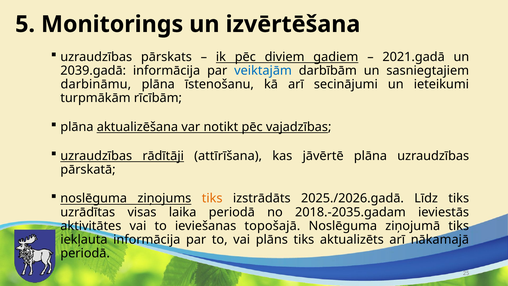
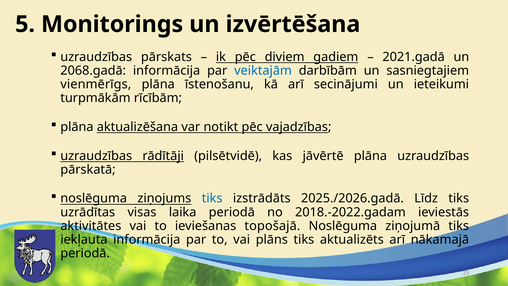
2039.gadā: 2039.gadā -> 2068.gadā
darbināmu: darbināmu -> vienmērīgs
attīrīšana: attīrīšana -> pilsētvidē
tiks at (212, 198) colour: orange -> blue
2018.-2035.gadam: 2018.-2035.gadam -> 2018.-2022.gadam
